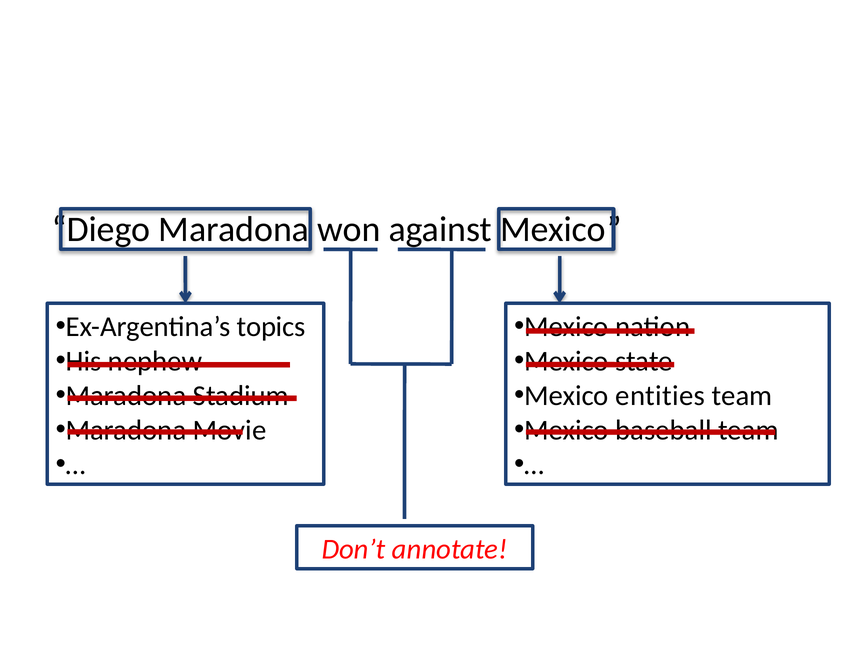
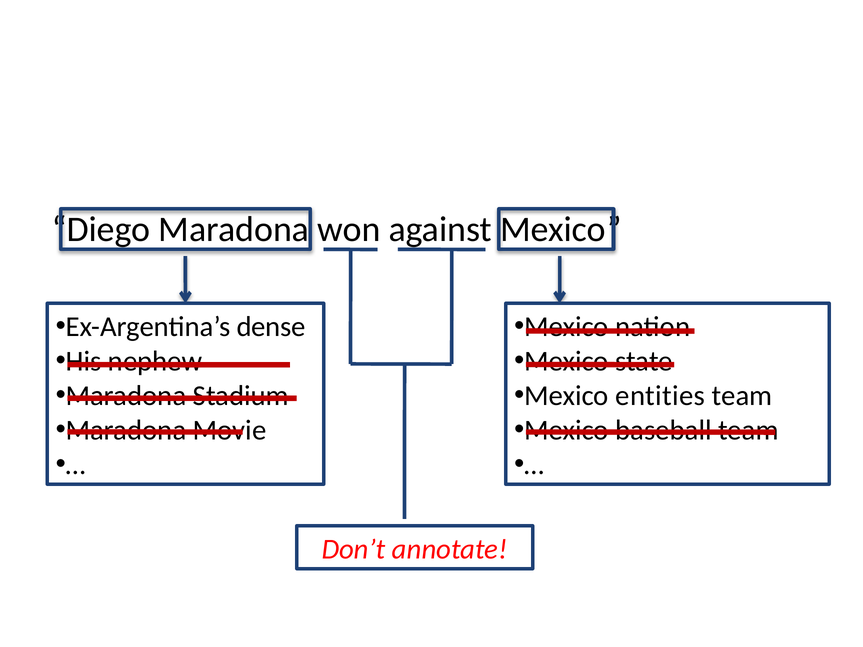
topics: topics -> dense
